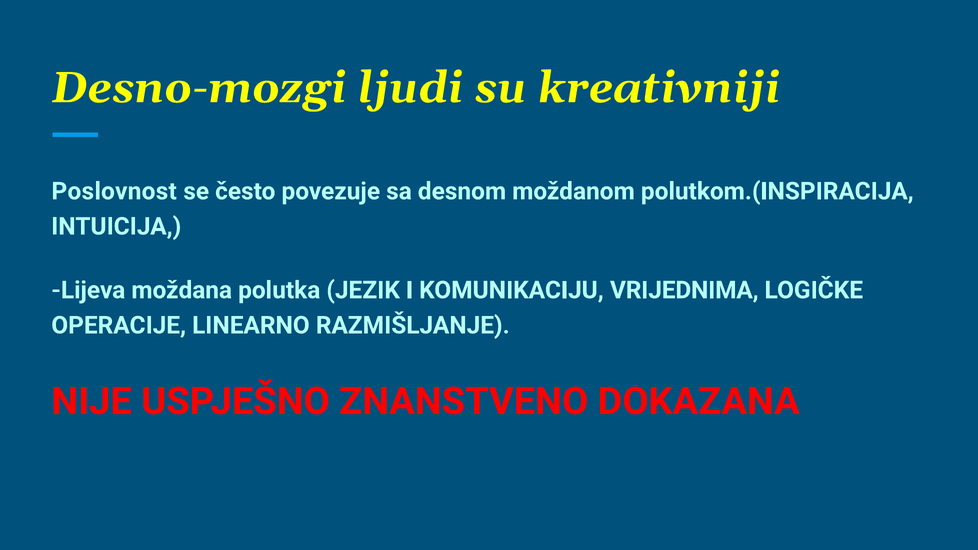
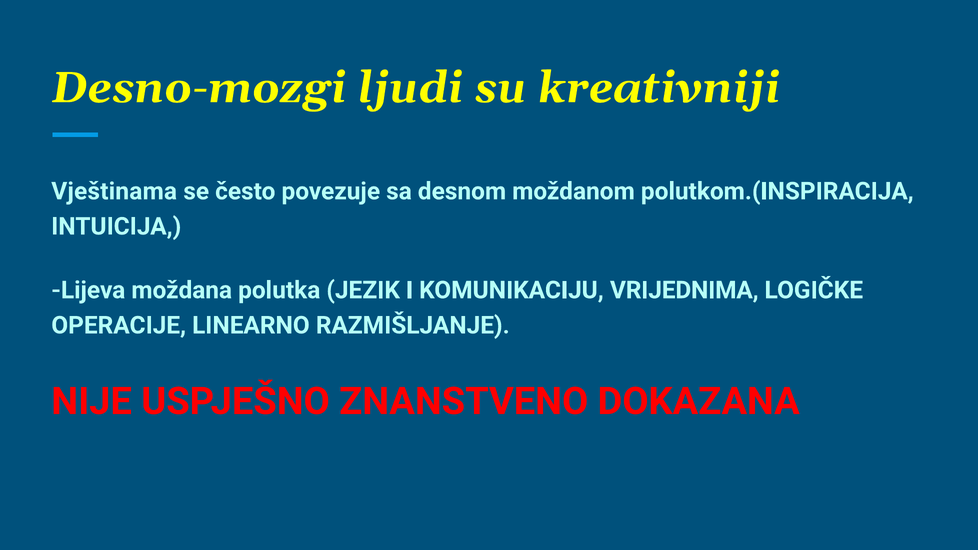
Poslovnost: Poslovnost -> Vještinama
